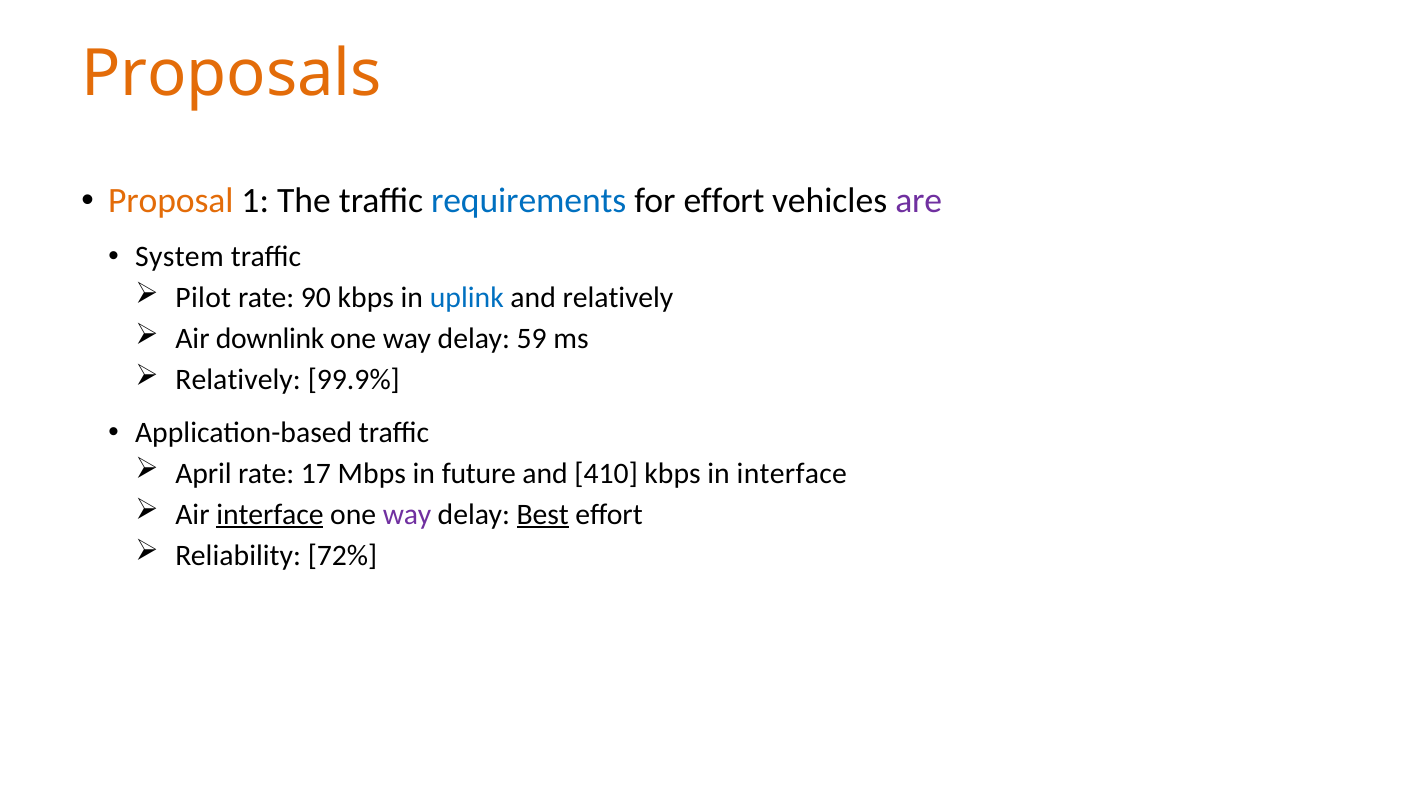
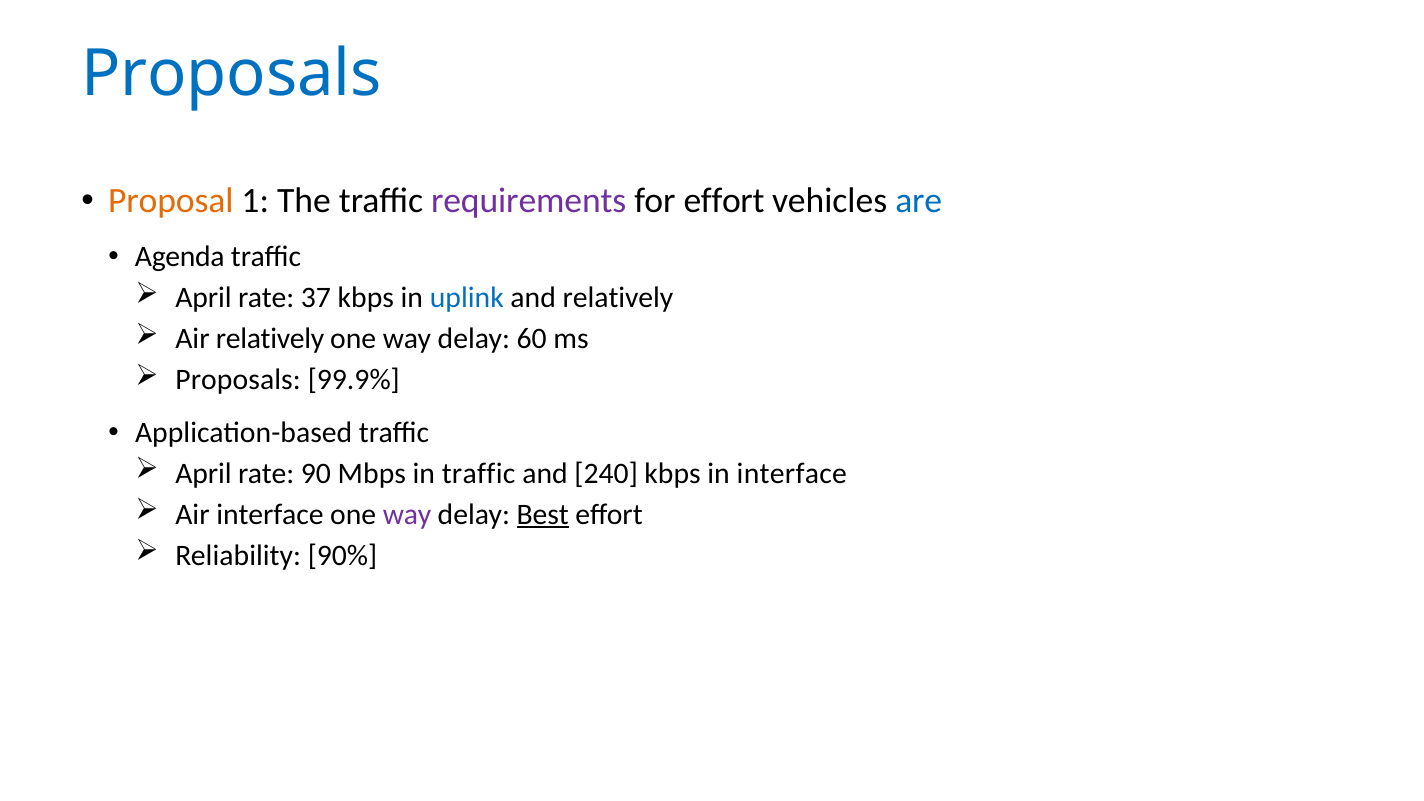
Proposals at (231, 74) colour: orange -> blue
requirements colour: blue -> purple
are colour: purple -> blue
System: System -> Agenda
Pilot at (203, 298): Pilot -> April
90: 90 -> 37
Air downlink: downlink -> relatively
59: 59 -> 60
Relatively at (238, 380): Relatively -> Proposals
17: 17 -> 90
in future: future -> traffic
410: 410 -> 240
interface at (270, 514) underline: present -> none
72%: 72% -> 90%
